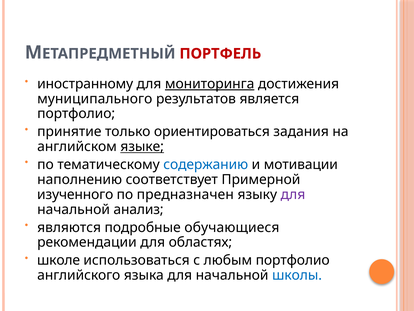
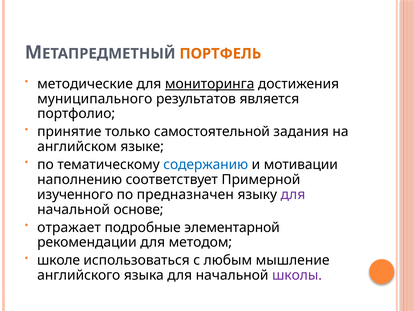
ПОРТФЕЛЬ colour: red -> orange
иностранному: иностранному -> методические
ориентироваться: ориентироваться -> самостоятельной
языке underline: present -> none
анализ: анализ -> основе
являются: являются -> отражает
обучающиеся: обучающиеся -> элементарной
областях: областях -> методом
любым портфолио: портфолио -> мышление
школы colour: blue -> purple
